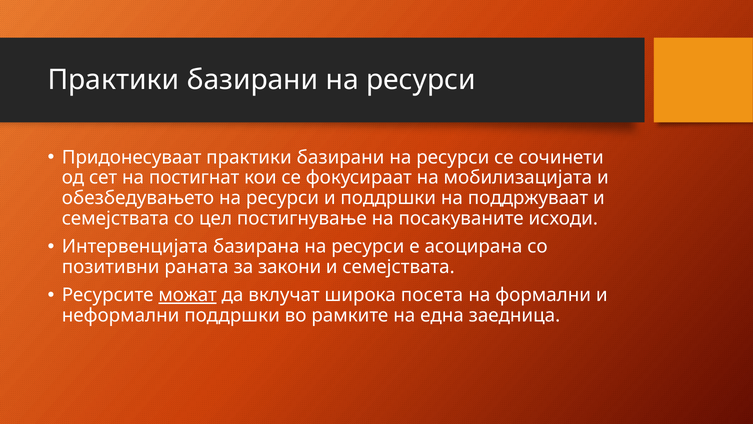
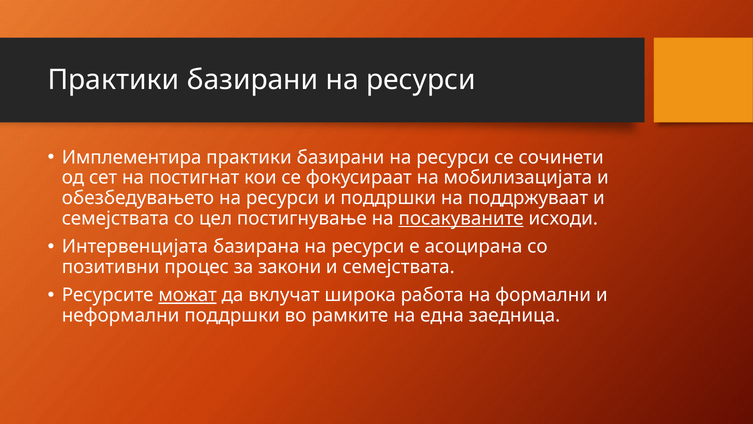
Придонесуваат: Придонесуваат -> Имплементира
посакуваните underline: none -> present
раната: раната -> процес
посета: посета -> работа
